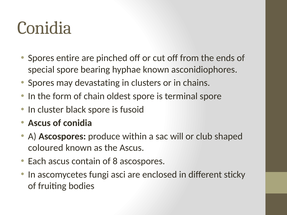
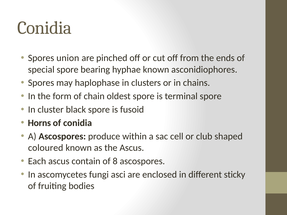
entire: entire -> union
devastating: devastating -> haplophase
Ascus at (39, 123): Ascus -> Horns
will: will -> cell
